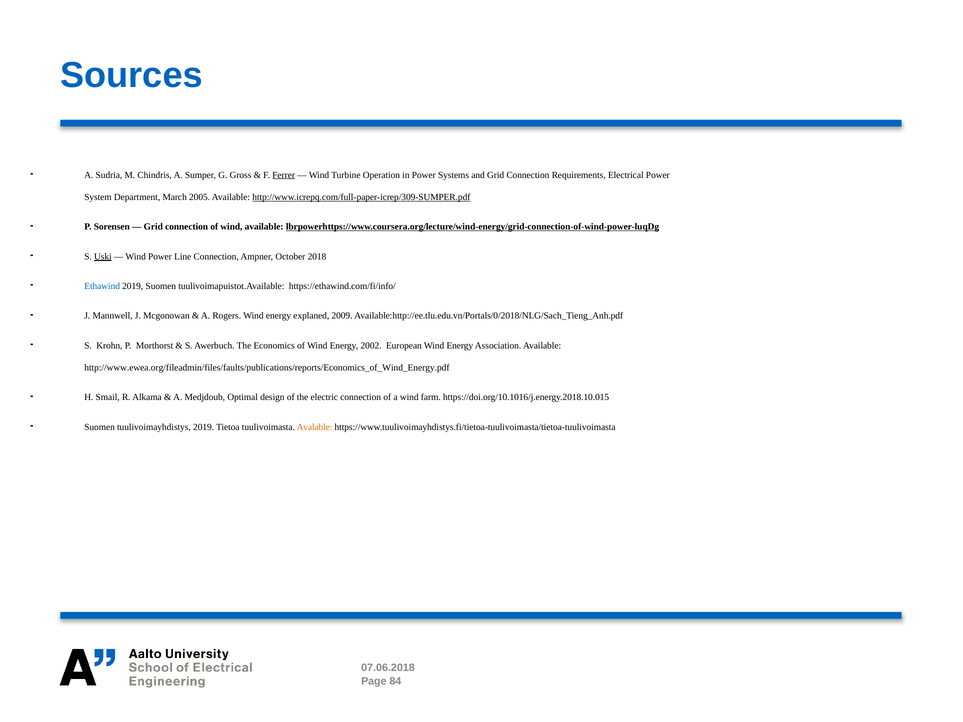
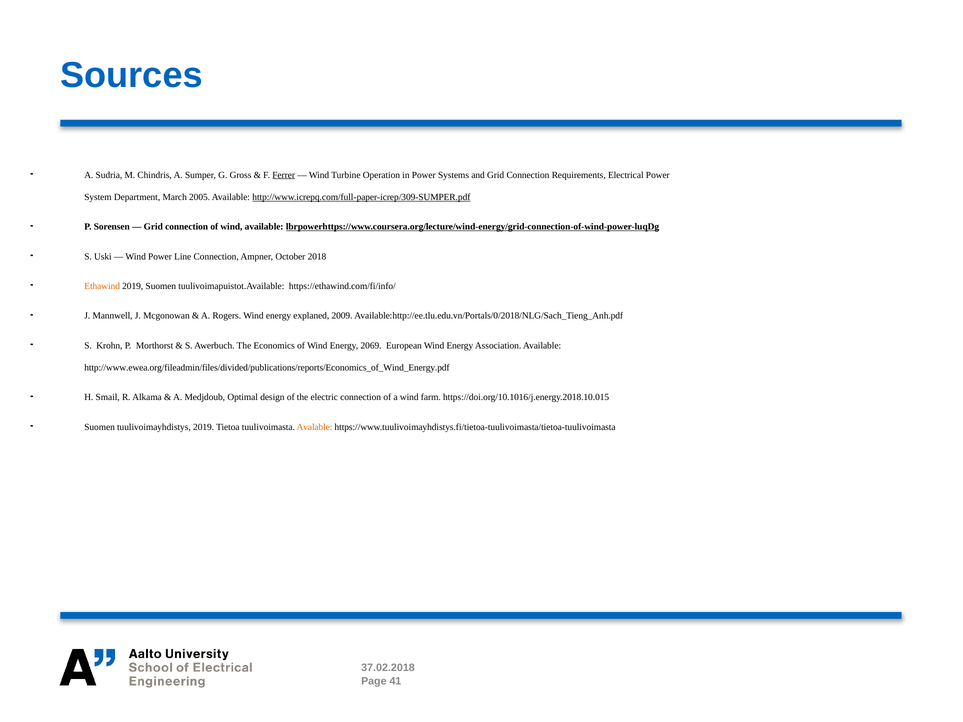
Uski underline: present -> none
Ethawind colour: blue -> orange
2002: 2002 -> 2069
http://www.ewea.org/fileadmin/files/faults/publications/reports/Economics_of_Wind_Energy.pdf: http://www.ewea.org/fileadmin/files/faults/publications/reports/Economics_of_Wind_Energy.pdf -> http://www.ewea.org/fileadmin/files/divided/publications/reports/Economics_of_Wind_Energy.pdf
07.06.2018: 07.06.2018 -> 37.02.2018
84: 84 -> 41
